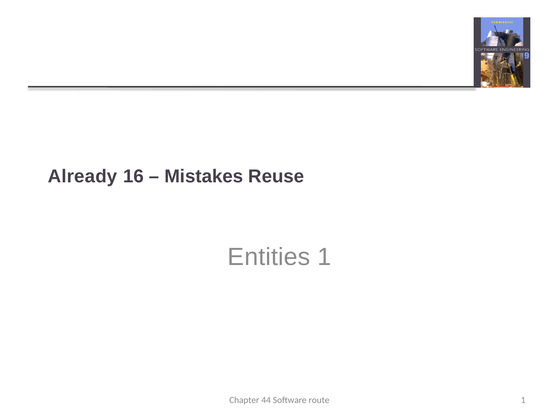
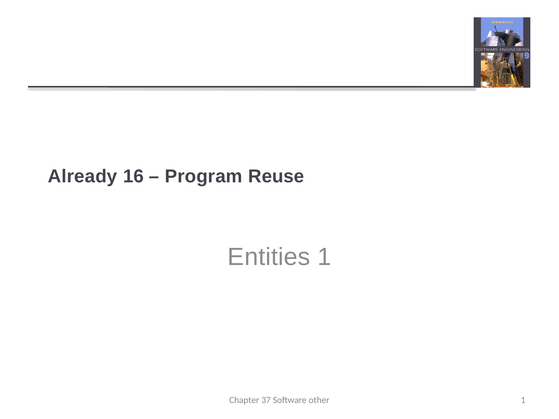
Mistakes: Mistakes -> Program
44: 44 -> 37
route: route -> other
